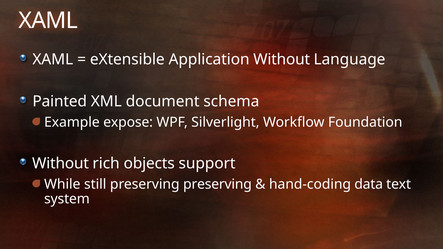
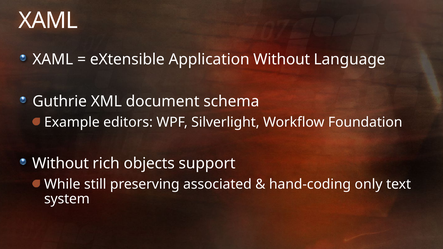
Painted: Painted -> Guthrie
expose: expose -> editors
preserving preserving: preserving -> associated
data: data -> only
